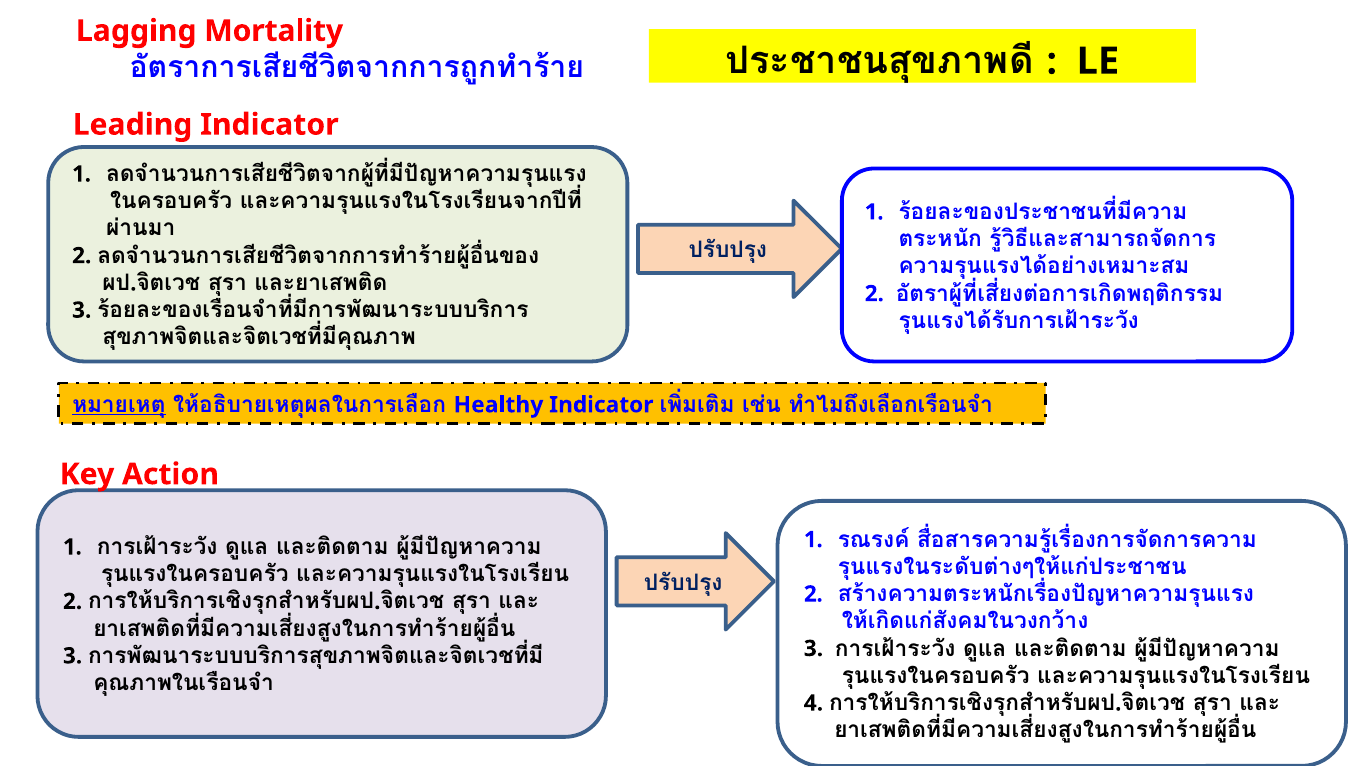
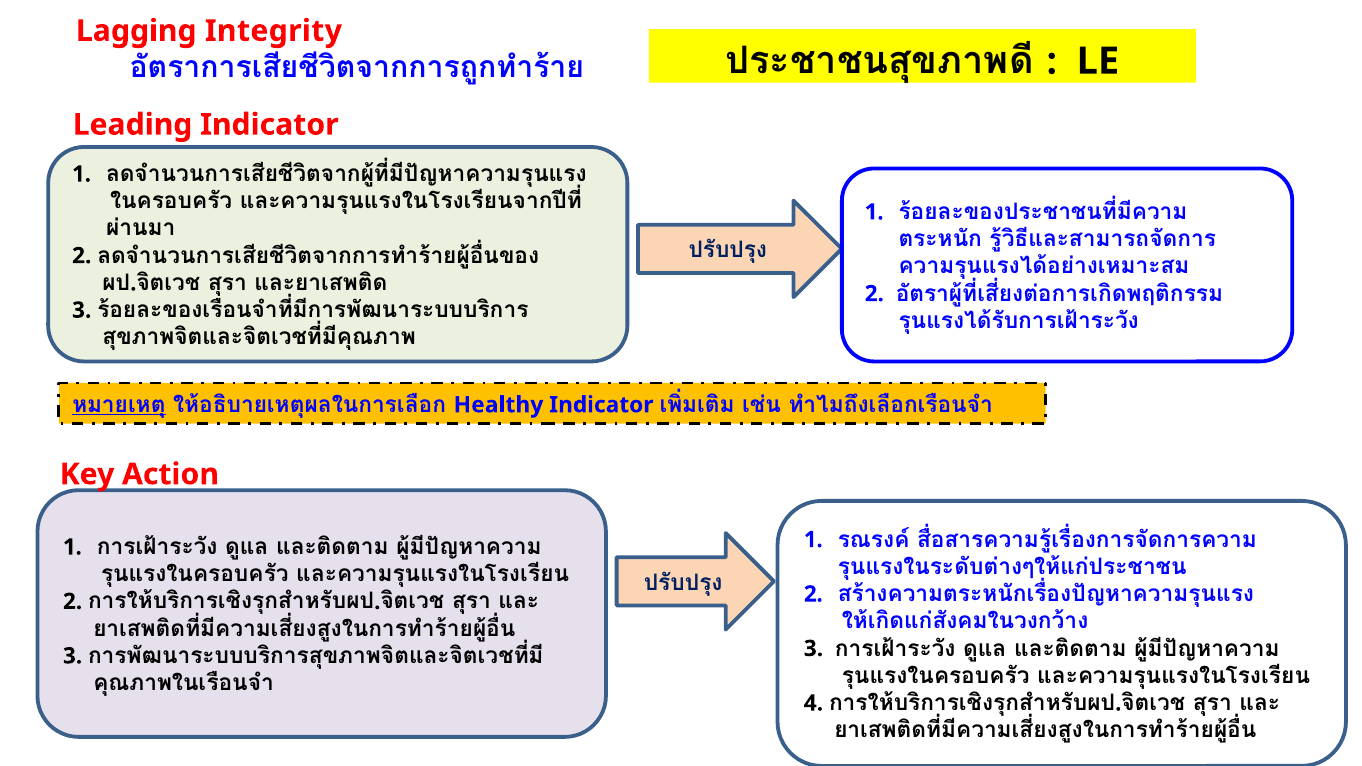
Mortality: Mortality -> Integrity
